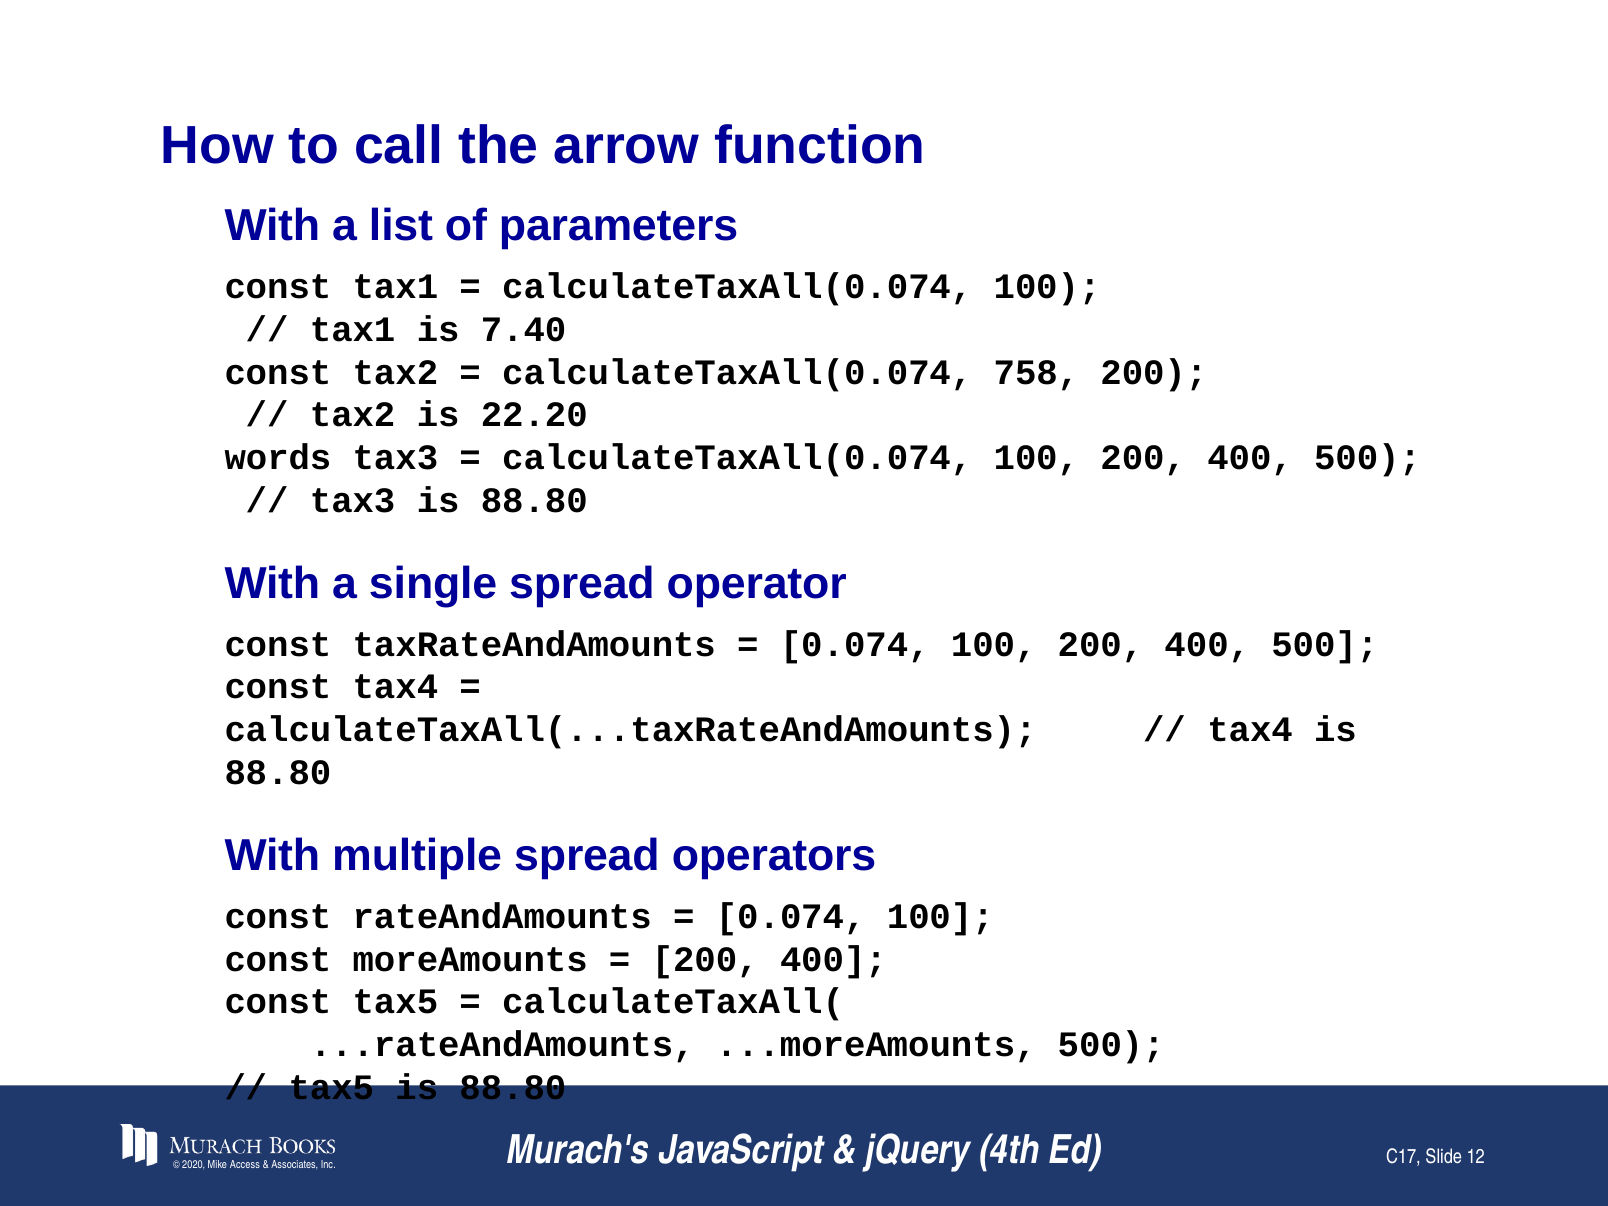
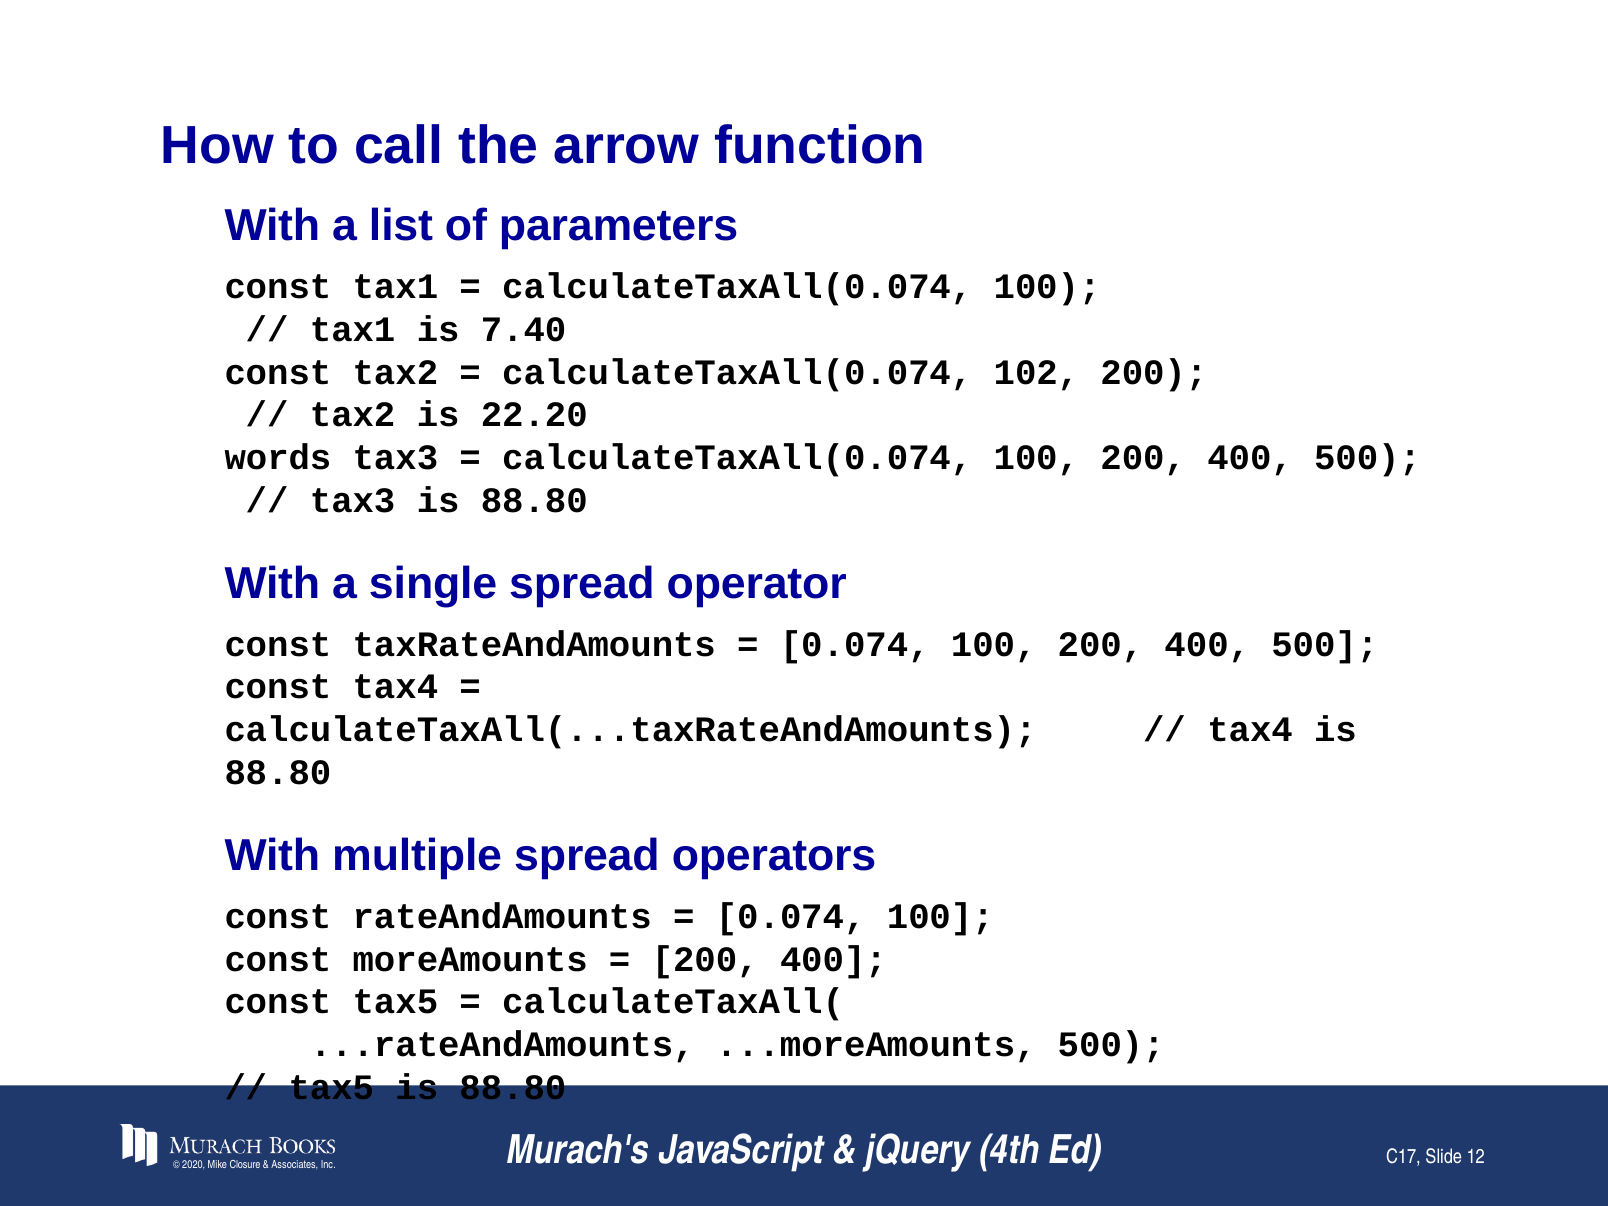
758: 758 -> 102
Access: Access -> Closure
